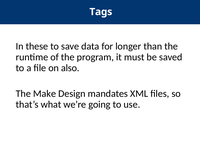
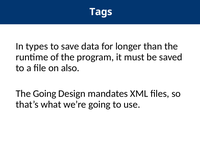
these: these -> types
The Make: Make -> Going
